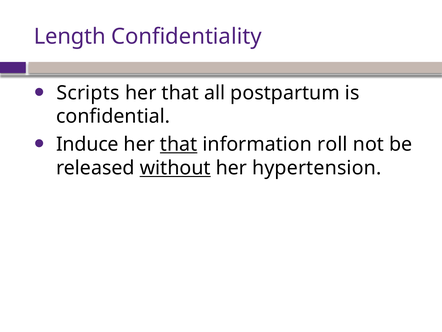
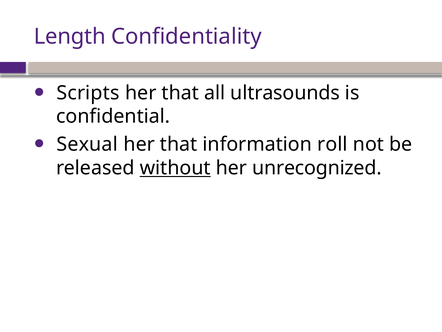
postpartum: postpartum -> ultrasounds
Induce: Induce -> Sexual
that at (179, 144) underline: present -> none
hypertension: hypertension -> unrecognized
